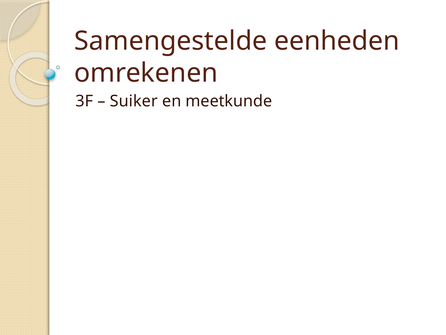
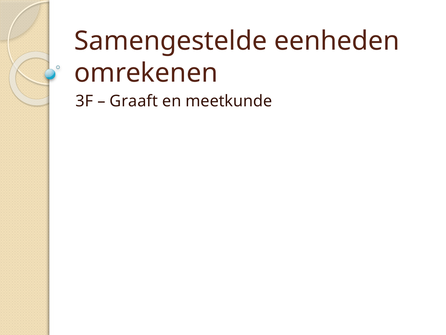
Suiker: Suiker -> Graaft
